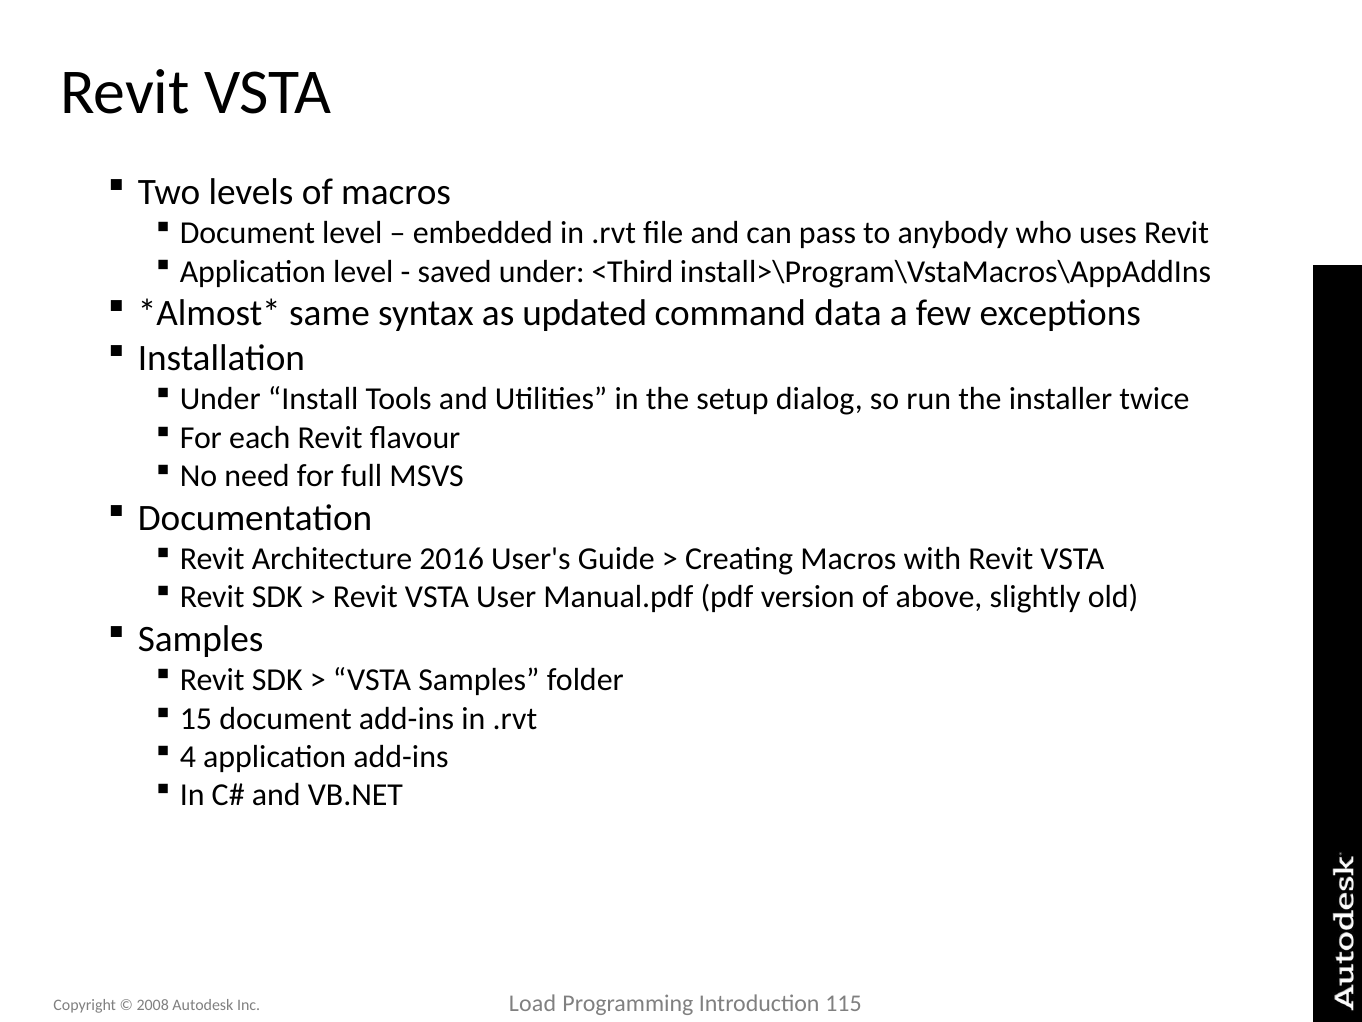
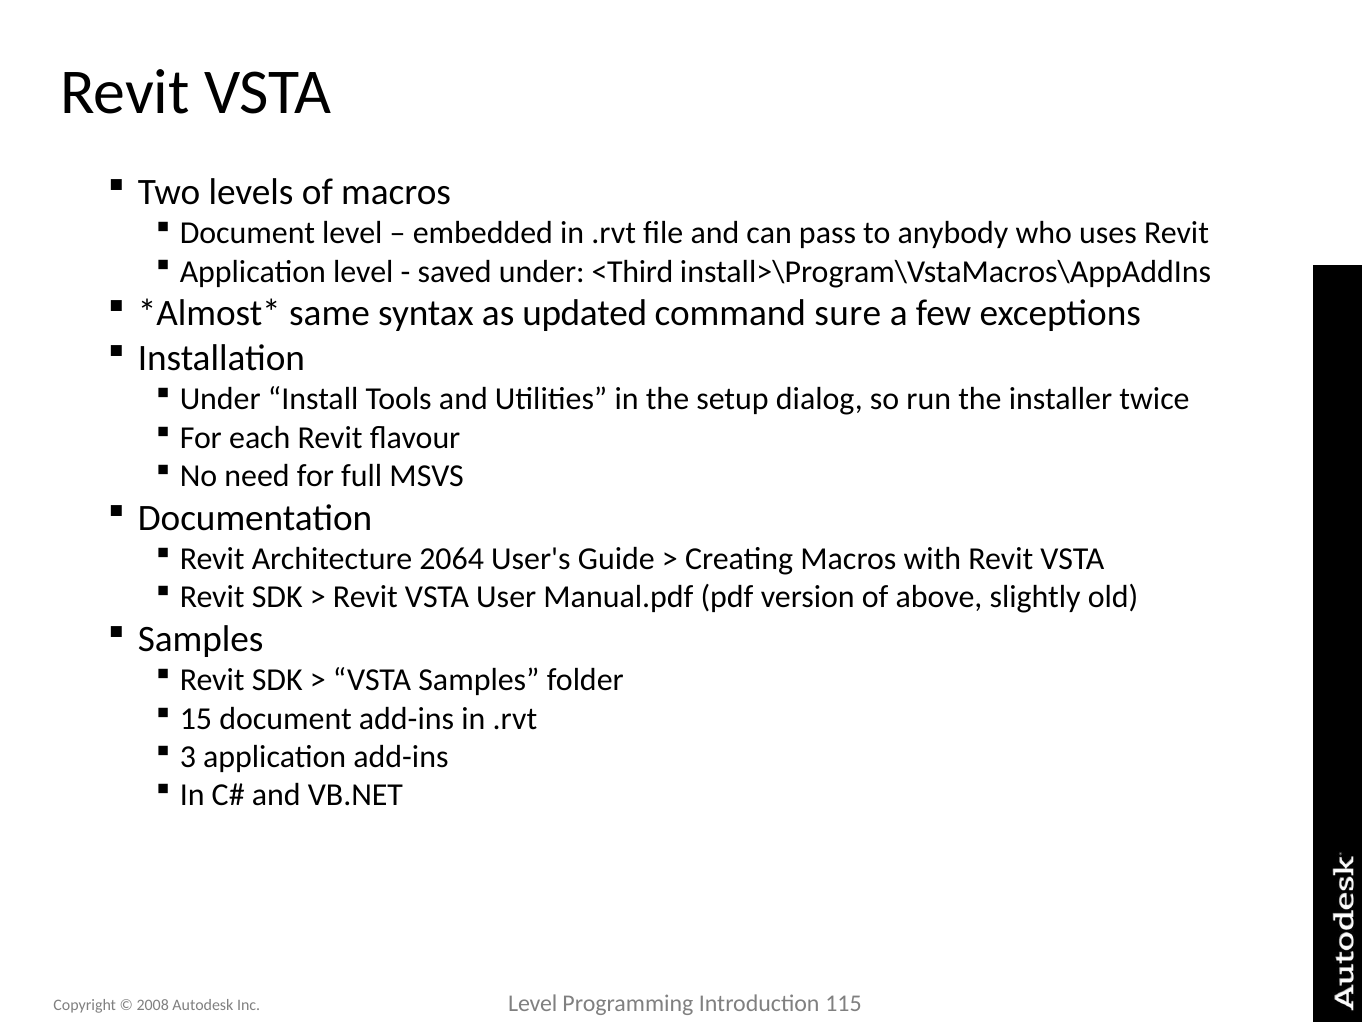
data: data -> sure
2016: 2016 -> 2064
4: 4 -> 3
Load at (533, 1003): Load -> Level
